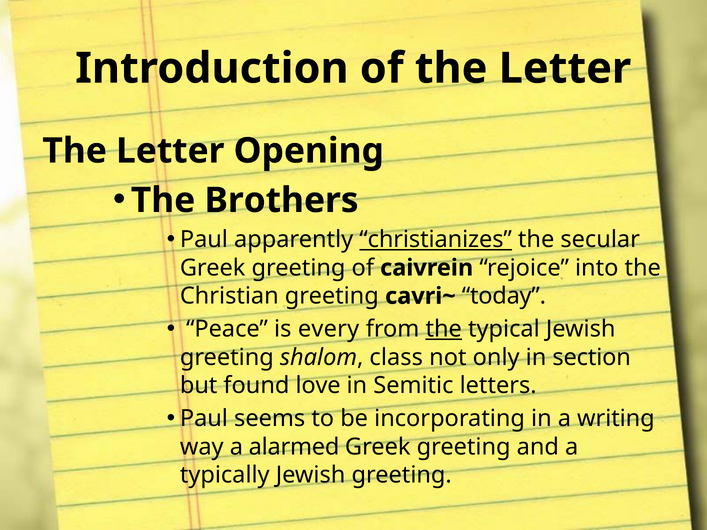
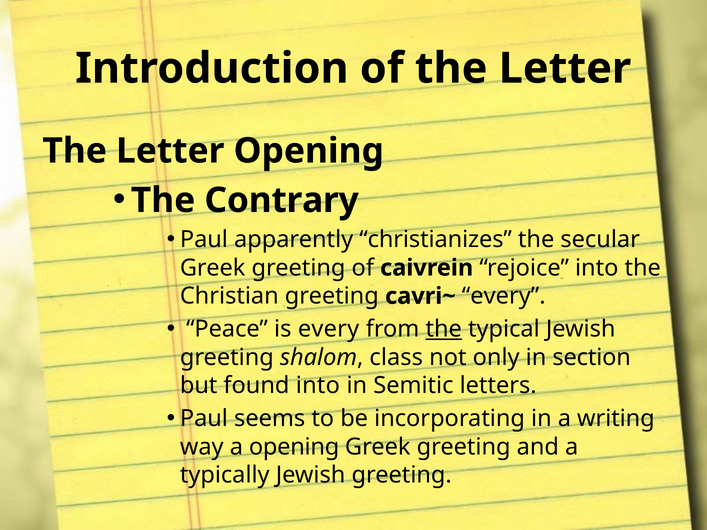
Brothers: Brothers -> Contrary
christianizes underline: present -> none
cavri~ today: today -> every
found love: love -> into
a alarmed: alarmed -> opening
